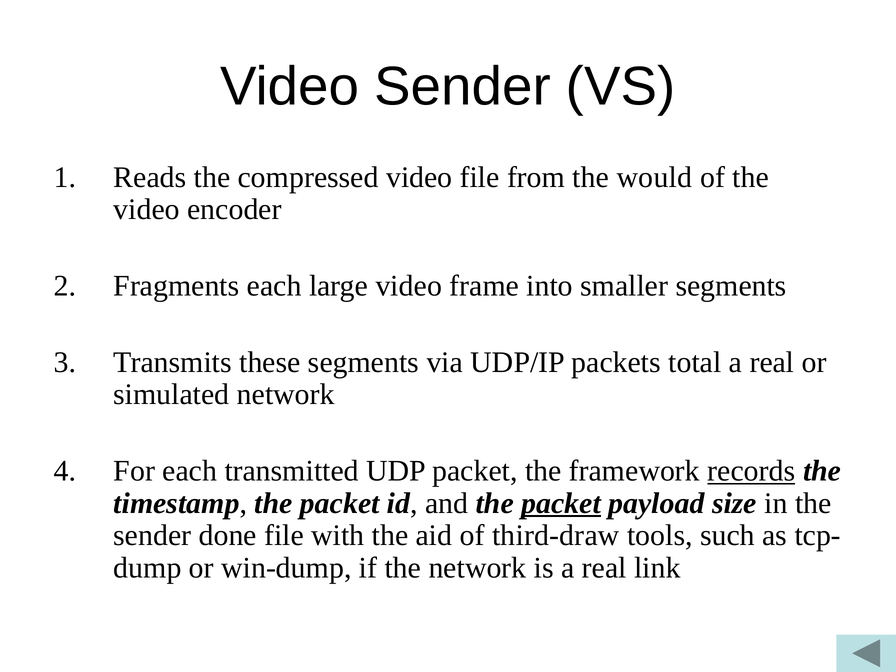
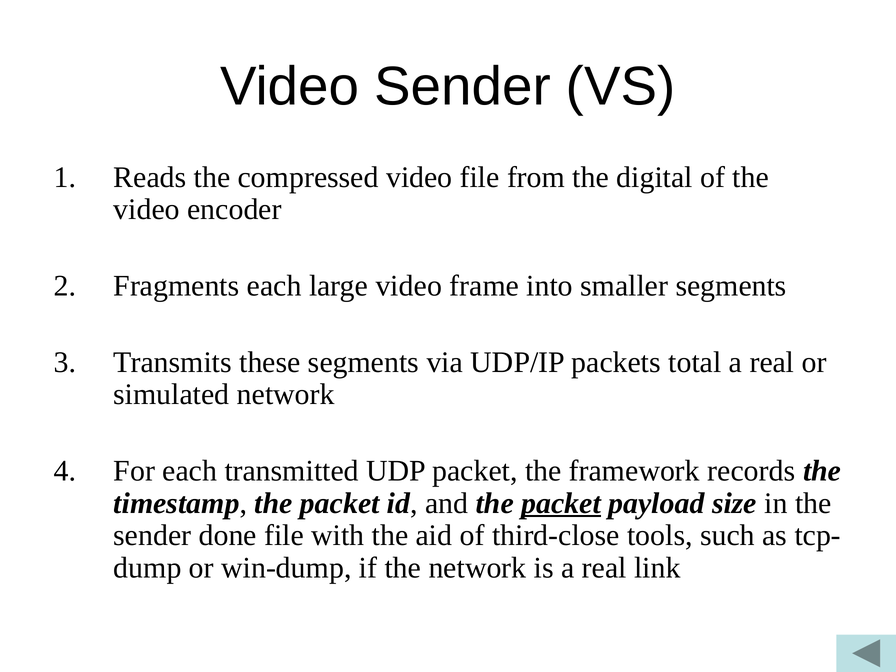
would: would -> digital
records underline: present -> none
third-draw: third-draw -> third-close
